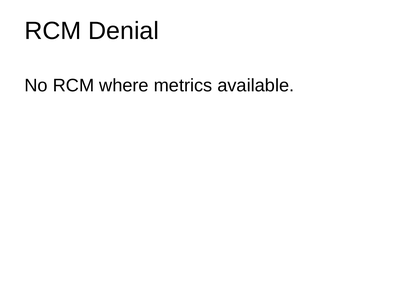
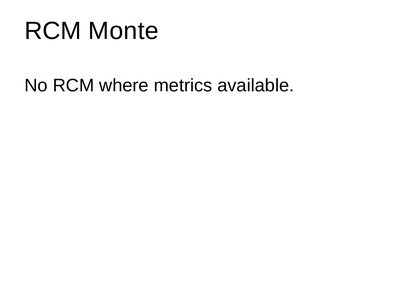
Denial: Denial -> Monte
